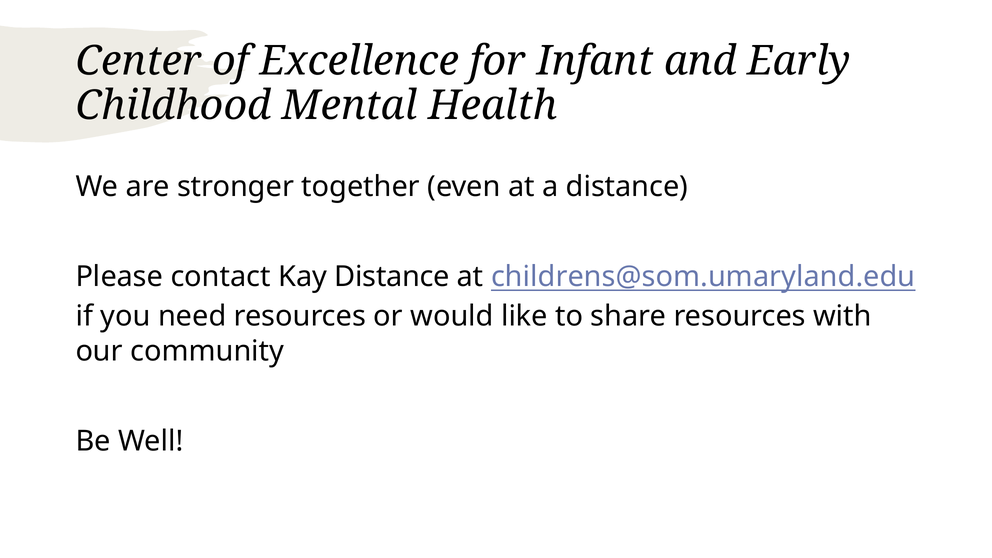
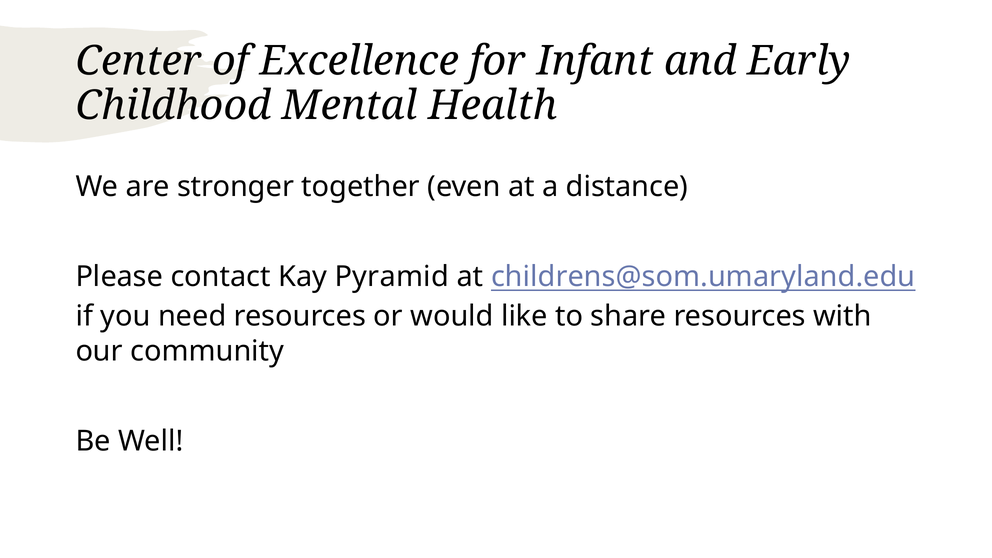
Kay Distance: Distance -> Pyramid
